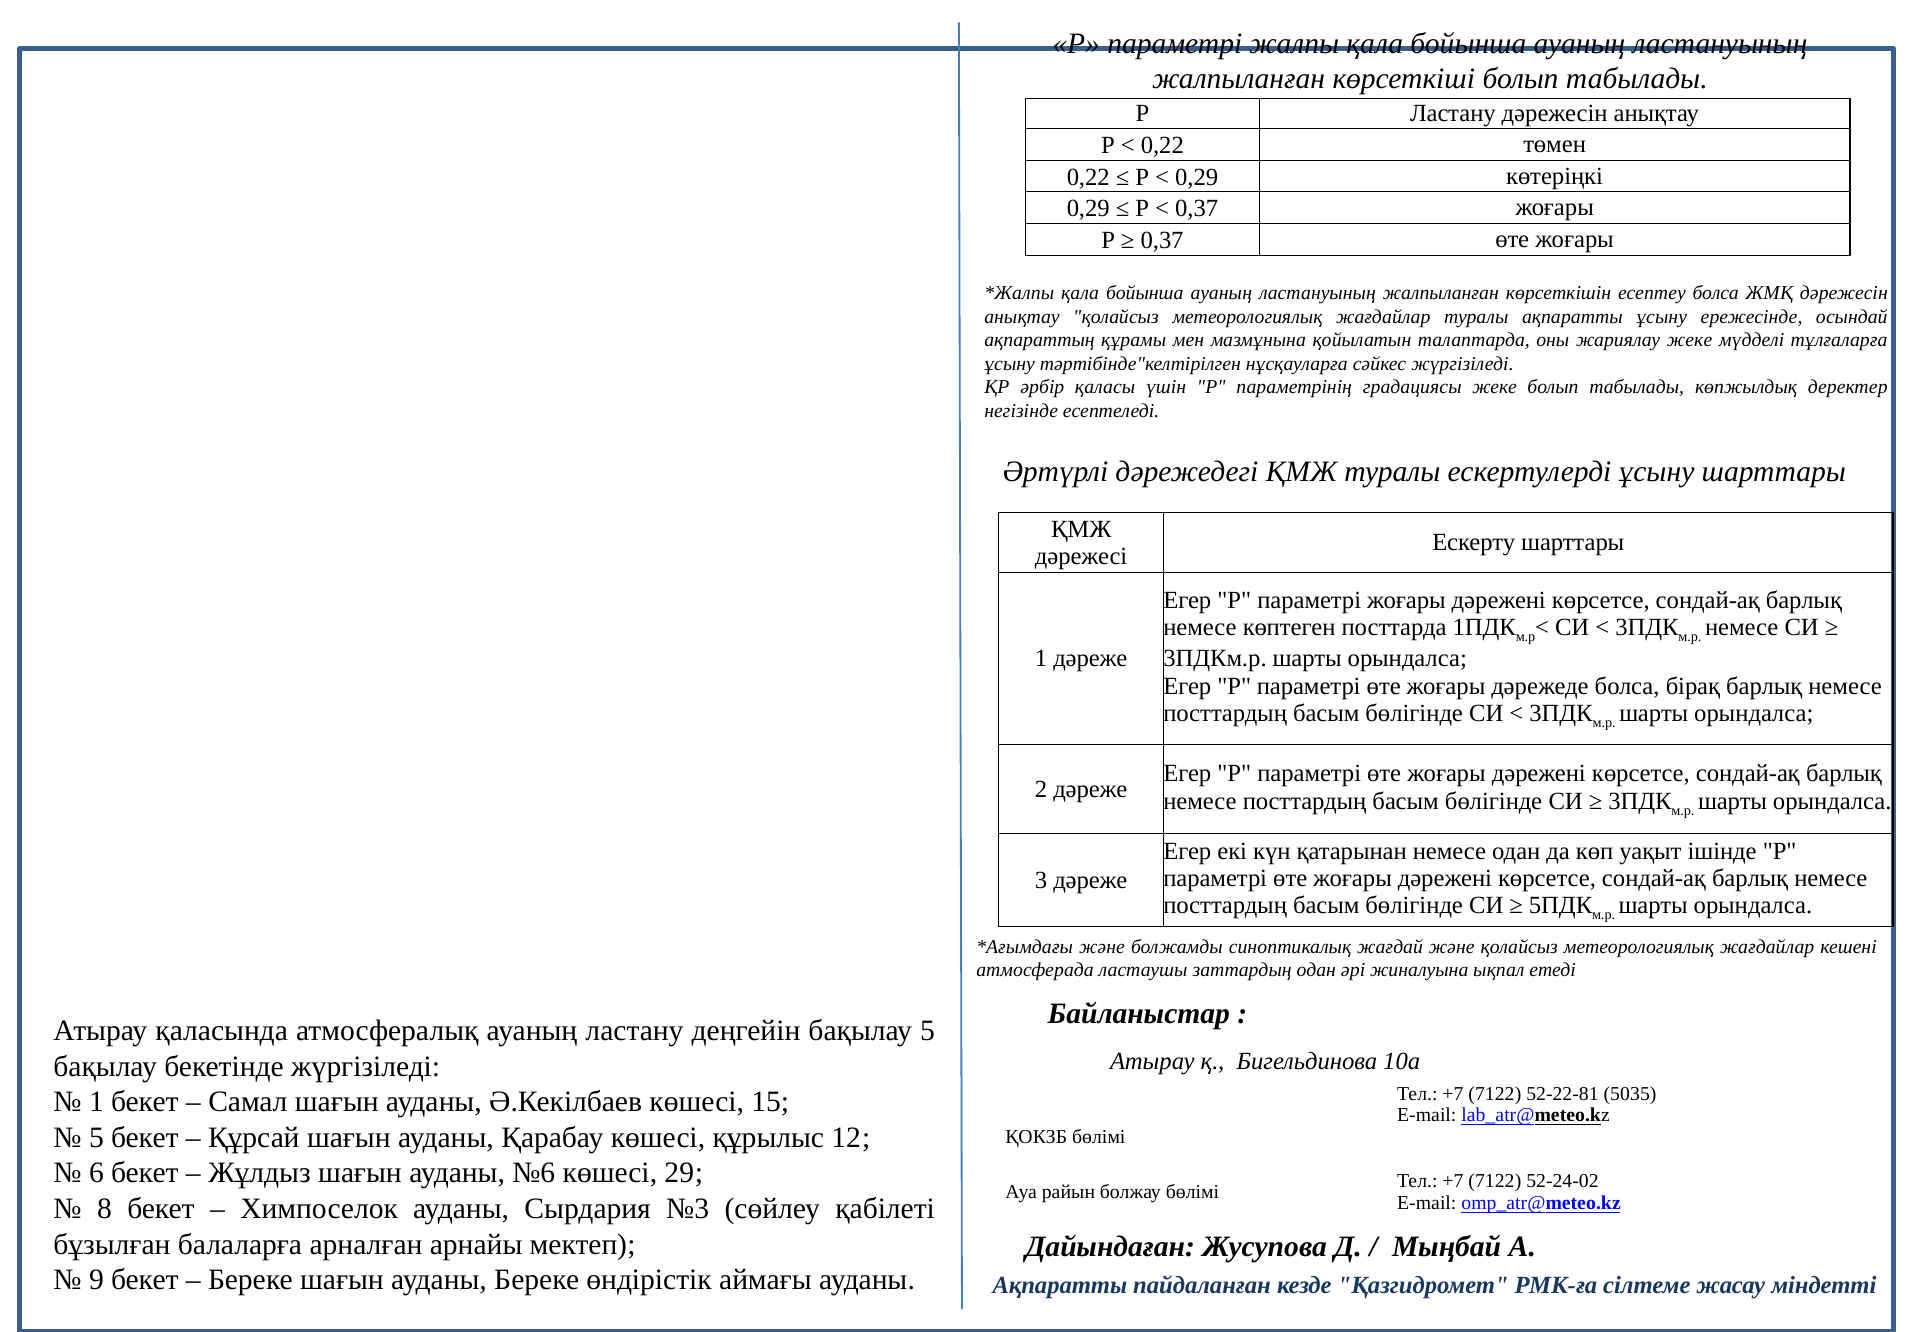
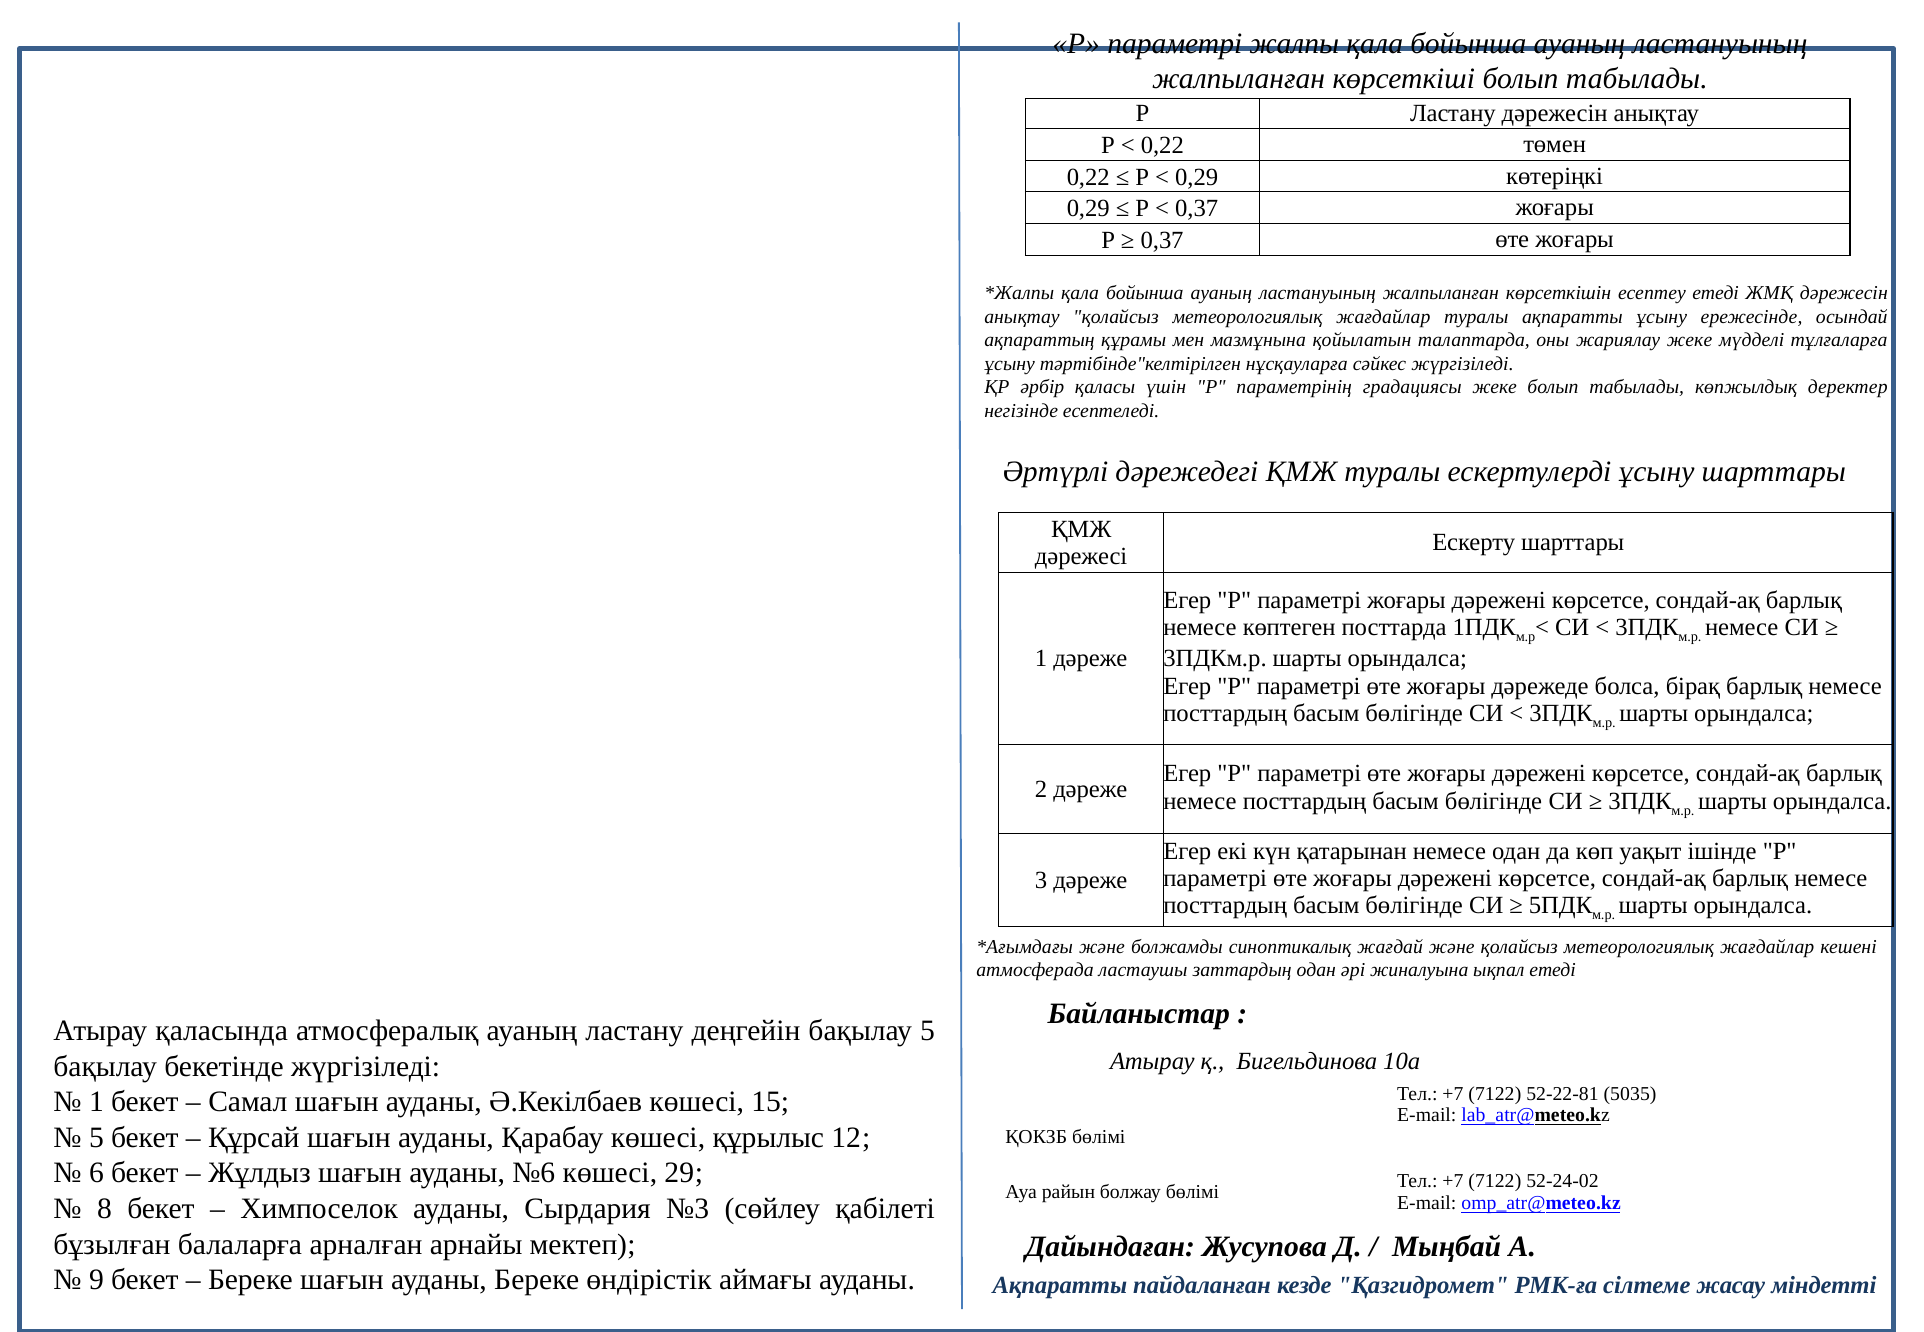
есептеу болса: болса -> етеді
